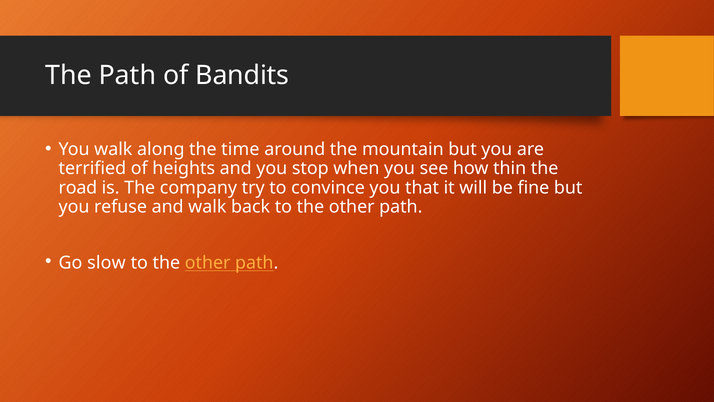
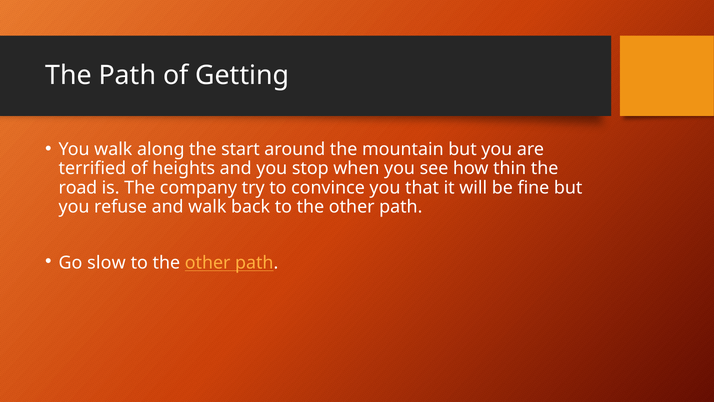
Bandits: Bandits -> Getting
time: time -> start
